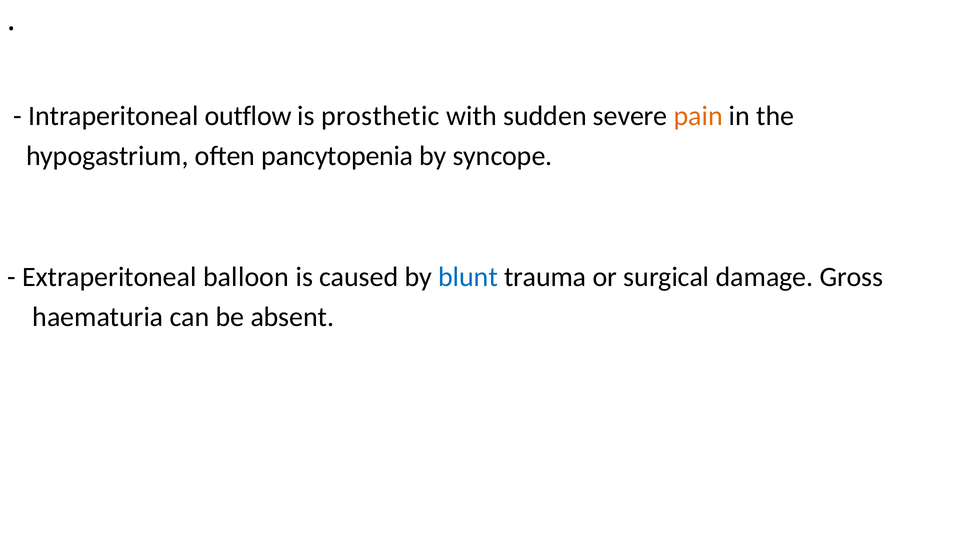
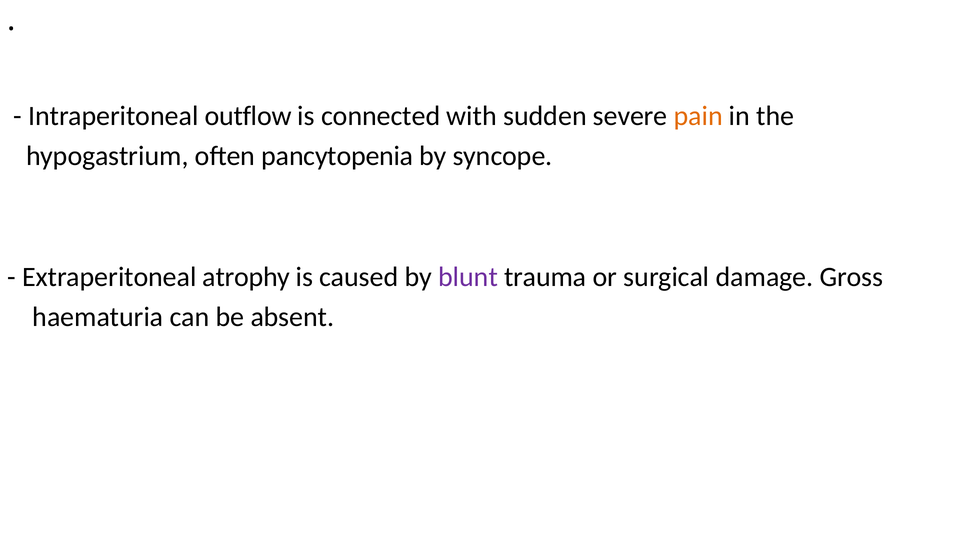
prosthetic: prosthetic -> connected
balloon: balloon -> atrophy
blunt colour: blue -> purple
